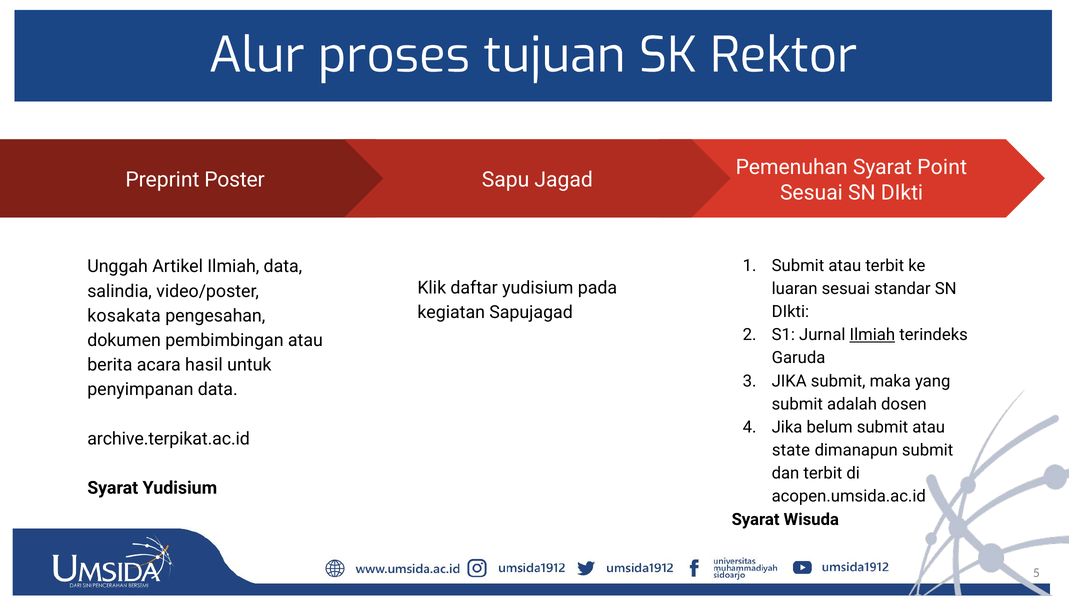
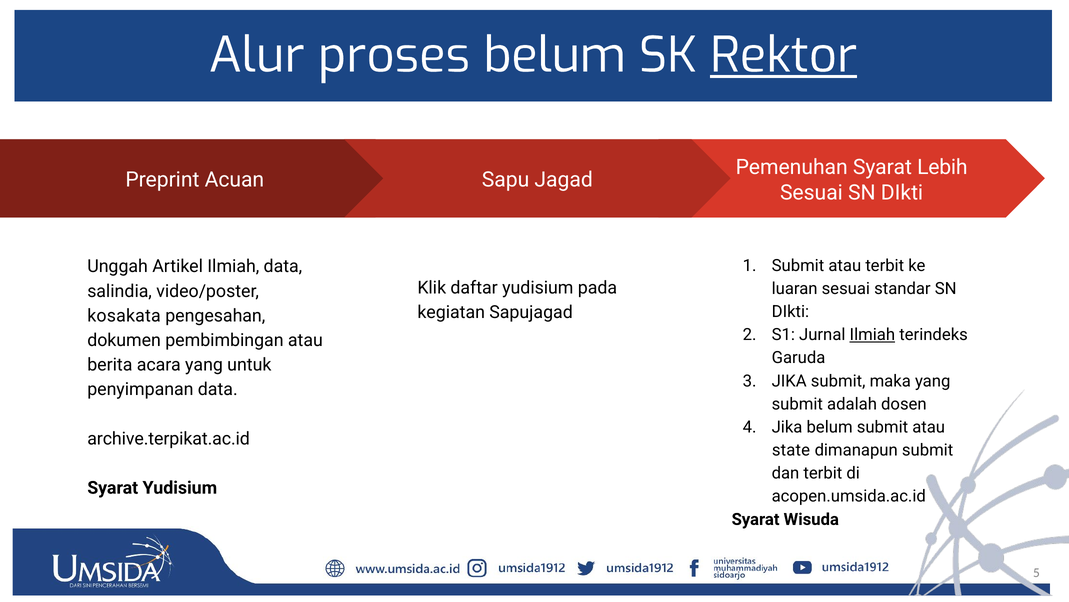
proses tujuan: tujuan -> belum
Rektor underline: none -> present
Point: Point -> Lebih
Poster: Poster -> Acuan
acara hasil: hasil -> yang
